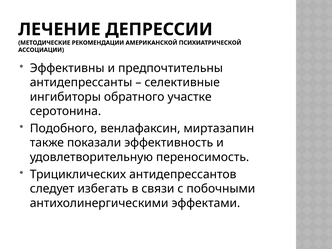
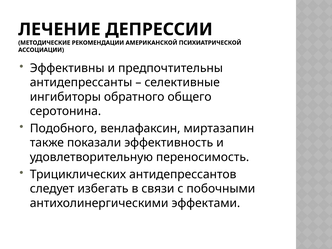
участке: участке -> общего
